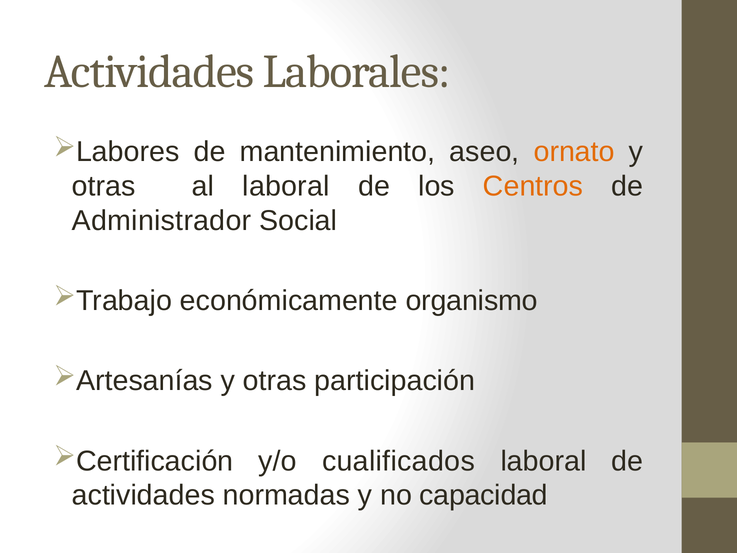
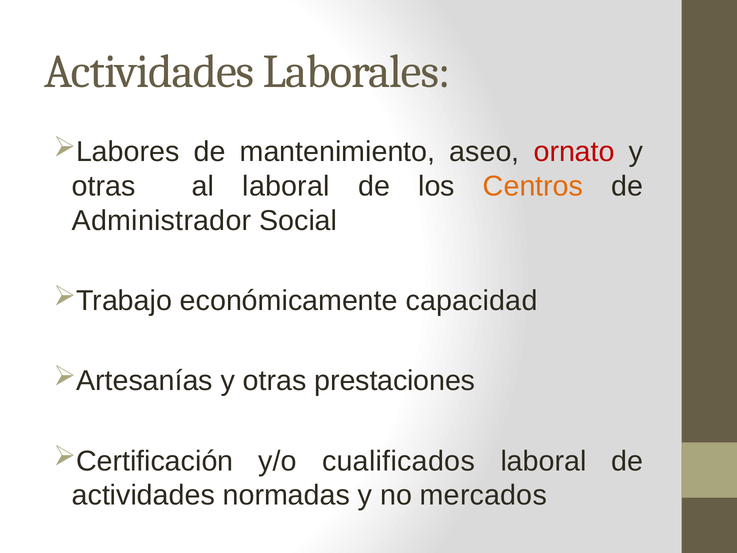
ornato colour: orange -> red
organismo: organismo -> capacidad
participación: participación -> prestaciones
capacidad: capacidad -> mercados
